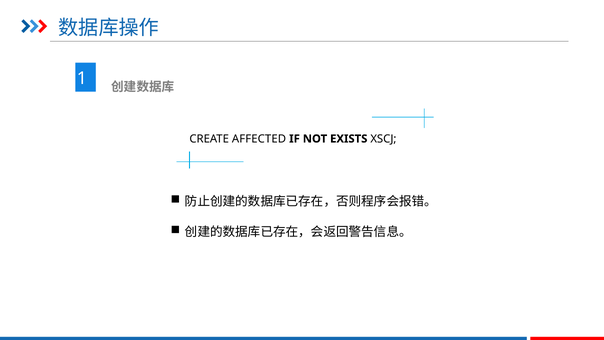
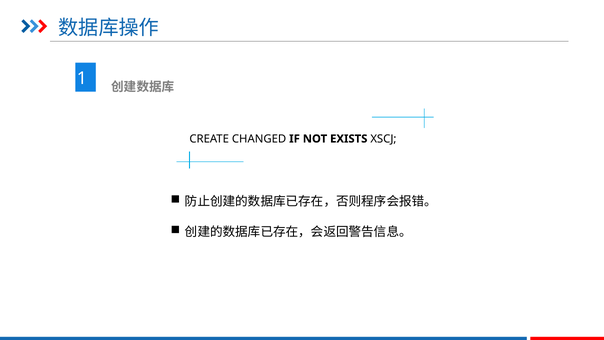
AFFECTED: AFFECTED -> CHANGED
